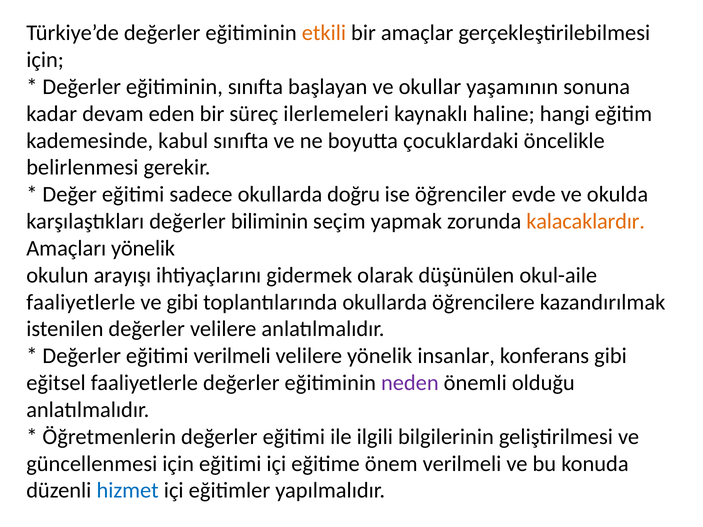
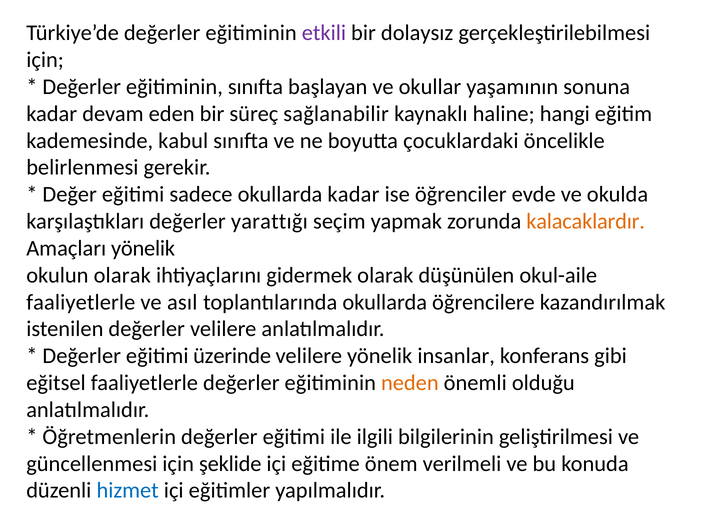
etkili colour: orange -> purple
amaçlar: amaçlar -> dolaysız
ilerlemeleri: ilerlemeleri -> sağlanabilir
okullarda doğru: doğru -> kadar
biliminin: biliminin -> yarattığı
okulun arayışı: arayışı -> olarak
ve gibi: gibi -> asıl
eğitimi verilmeli: verilmeli -> üzerinde
neden colour: purple -> orange
için eğitimi: eğitimi -> şeklide
